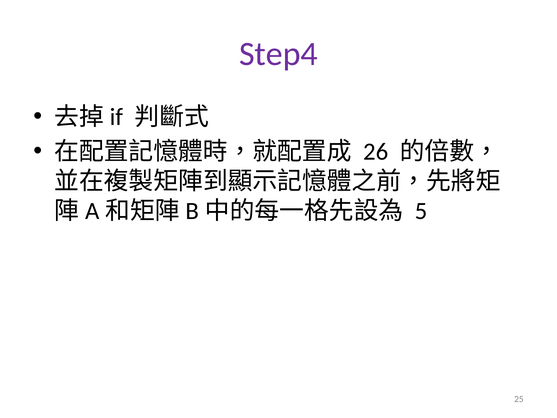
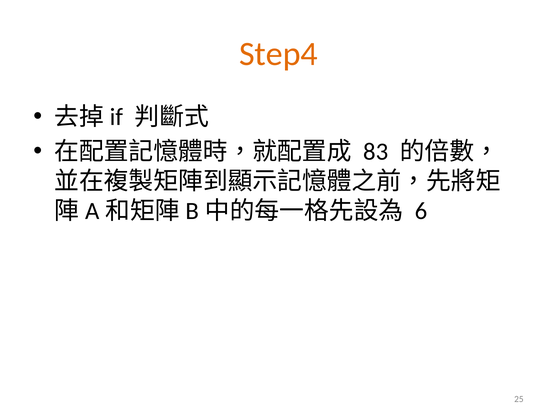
Step4 colour: purple -> orange
26: 26 -> 83
5: 5 -> 6
